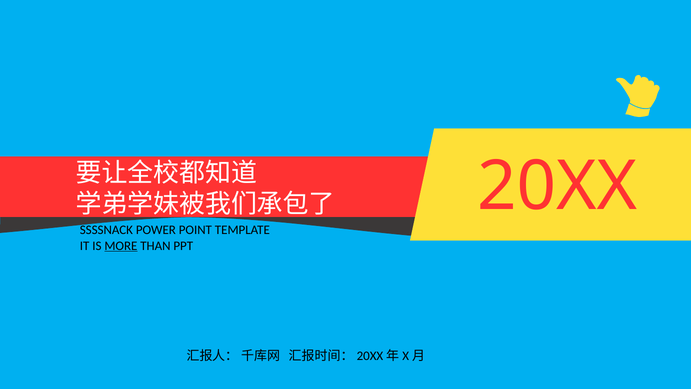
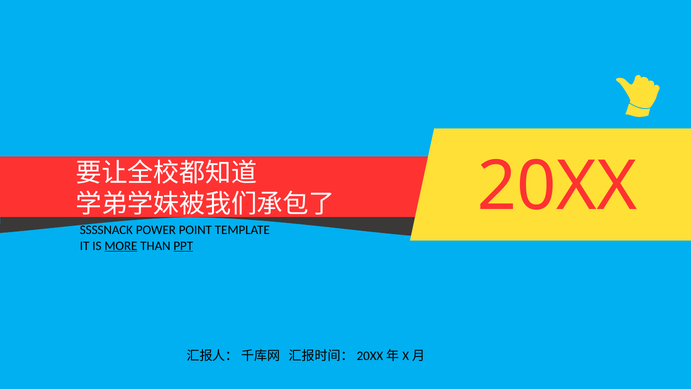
PPT underline: none -> present
